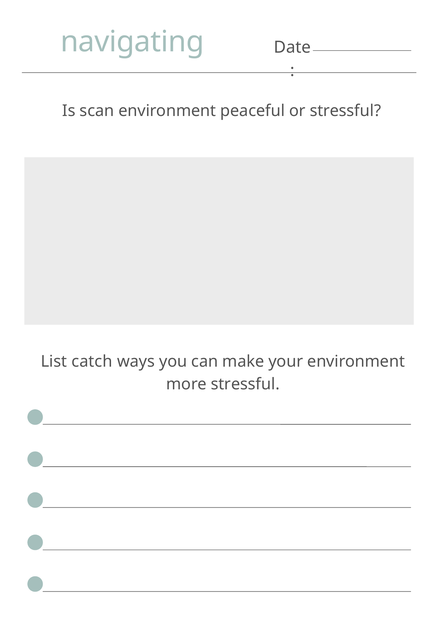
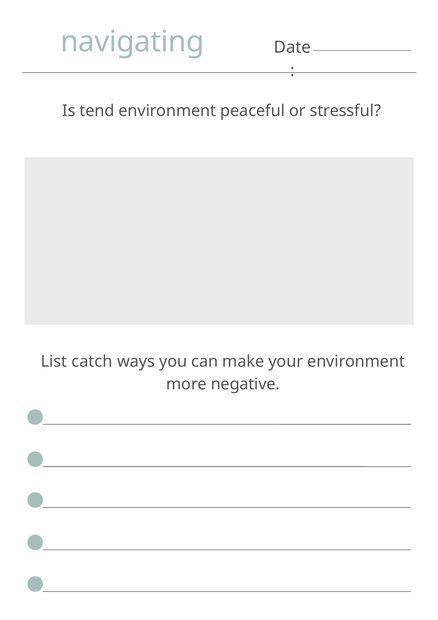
scan: scan -> tend
more stressful: stressful -> negative
